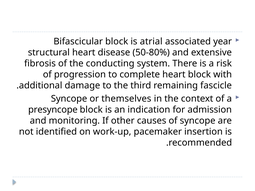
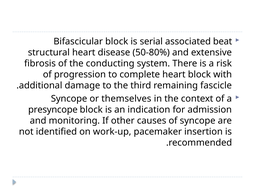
atrial: atrial -> serial
year: year -> beat
